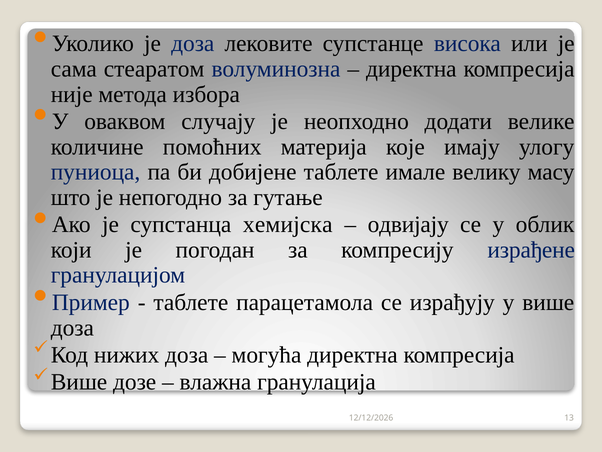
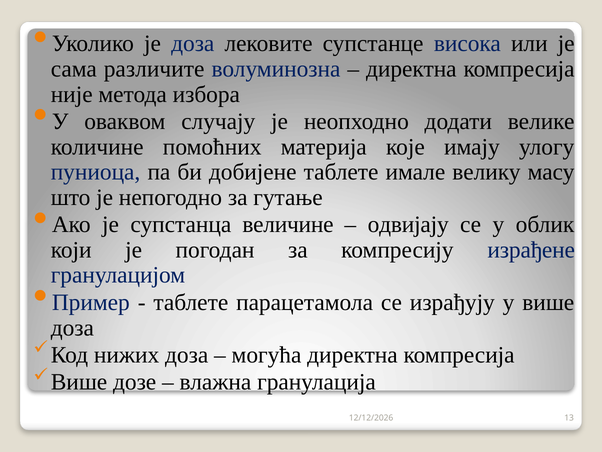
стеаратом: стеаратом -> различите
хемијска: хемијска -> величине
